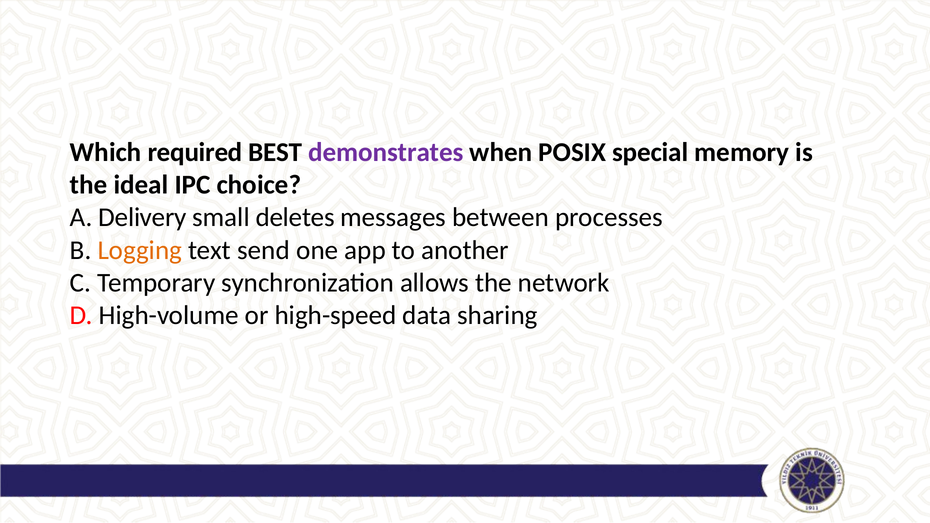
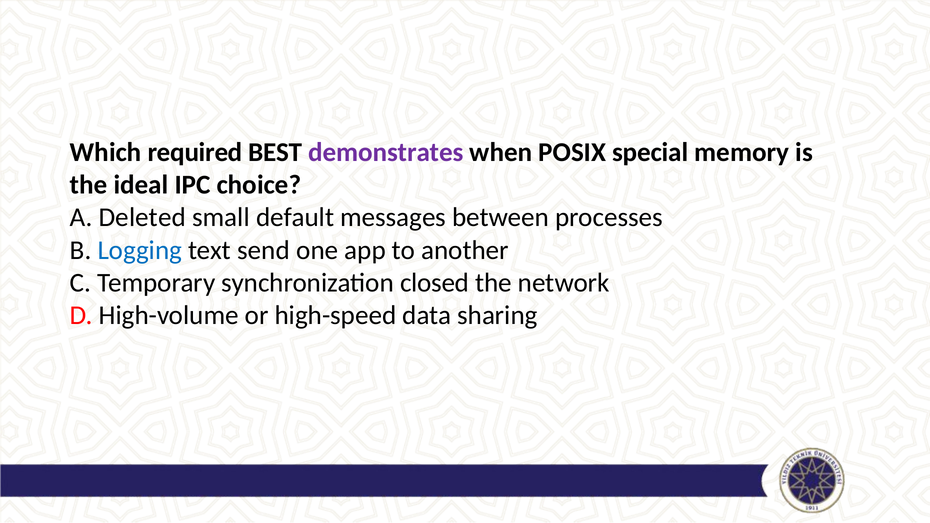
Delivery: Delivery -> Deleted
deletes: deletes -> default
Logging colour: orange -> blue
allows: allows -> closed
